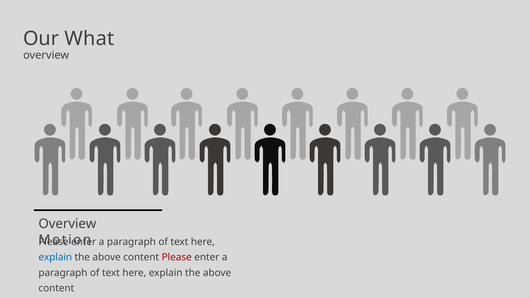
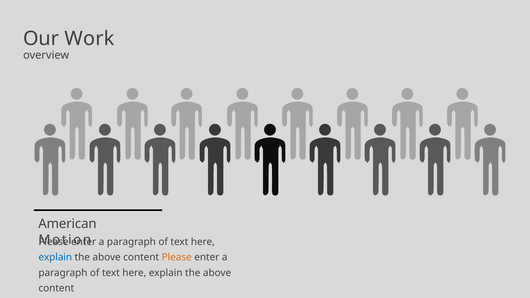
What: What -> Work
Overview at (67, 224): Overview -> American
Please at (177, 257) colour: red -> orange
